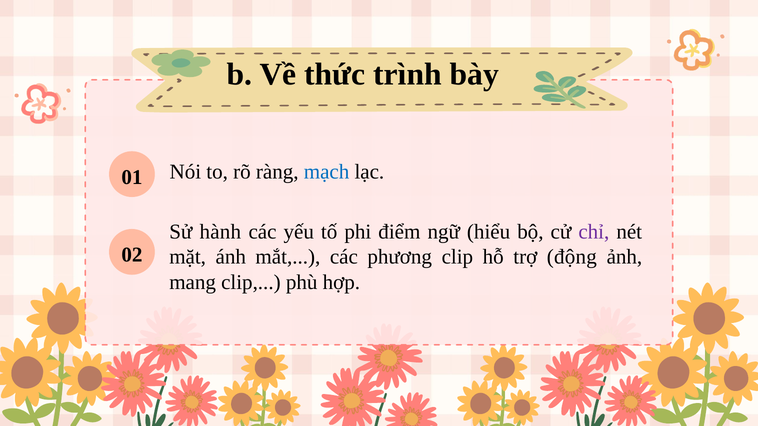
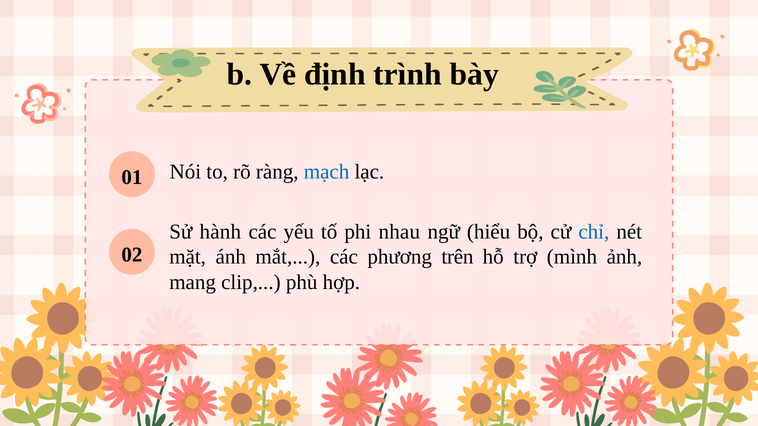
thức: thức -> định
điểm: điểm -> nhau
chỉ colour: purple -> blue
phương clip: clip -> trên
động: động -> mình
